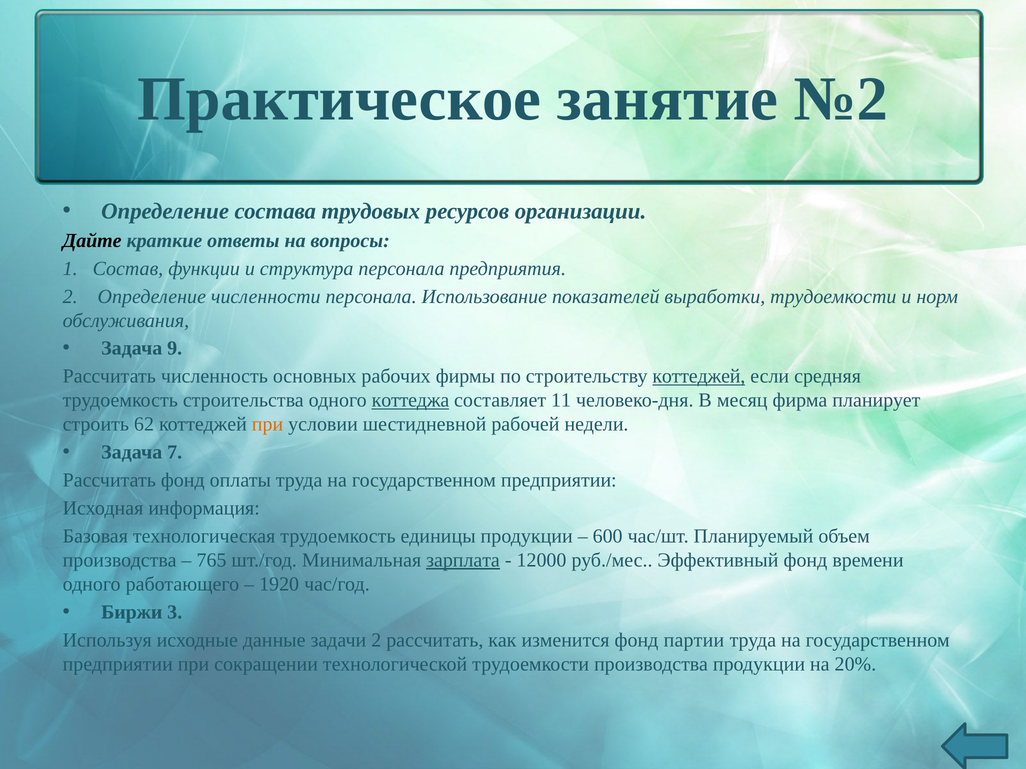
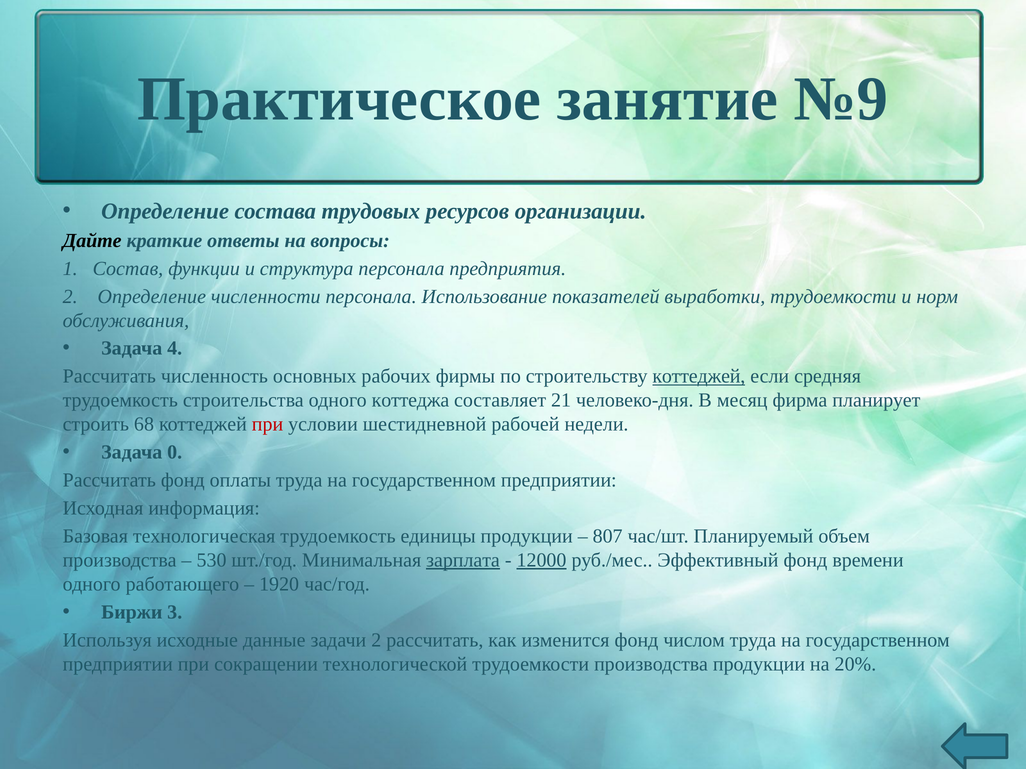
№2: №2 -> №9
9: 9 -> 4
коттеджа underline: present -> none
11: 11 -> 21
62: 62 -> 68
при at (268, 425) colour: orange -> red
7: 7 -> 0
600: 600 -> 807
765: 765 -> 530
12000 underline: none -> present
партии: партии -> числом
